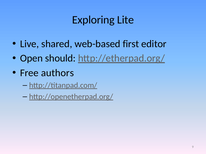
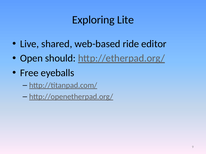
first: first -> ride
authors: authors -> eyeballs
